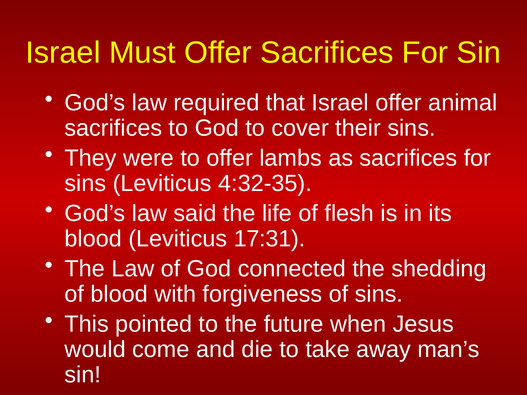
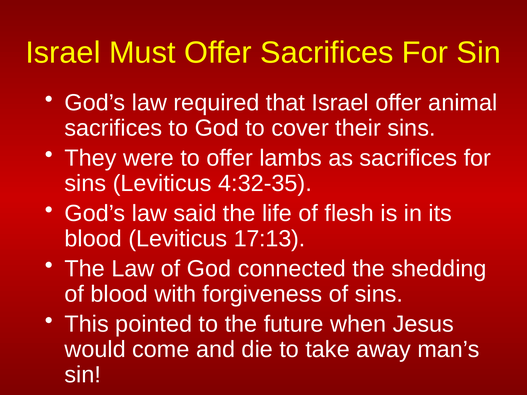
17:31: 17:31 -> 17:13
